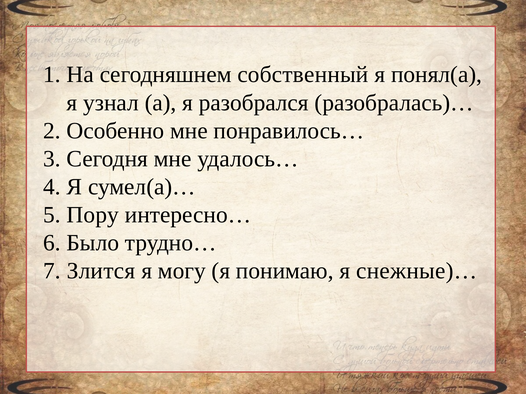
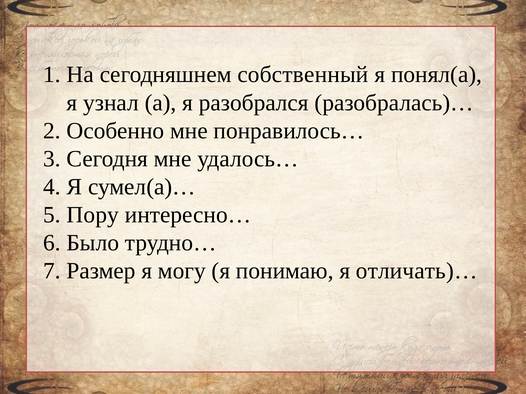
Злится: Злится -> Размер
снежные)…: снежные)… -> отличать)…
